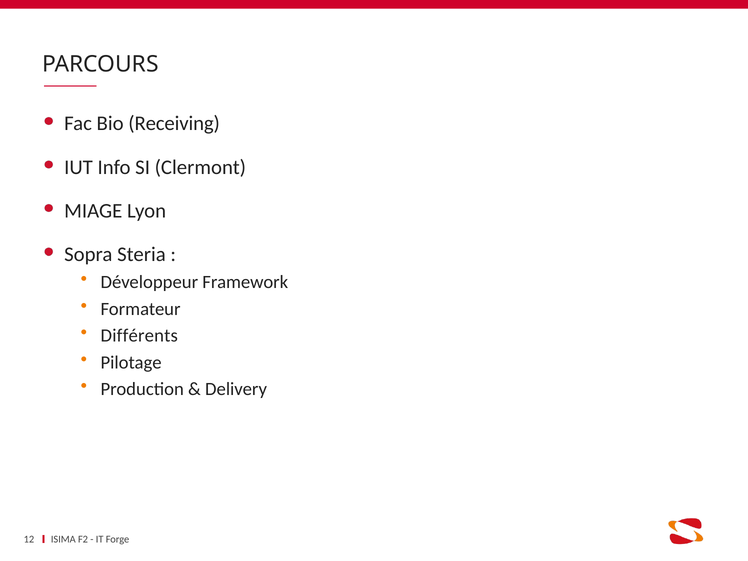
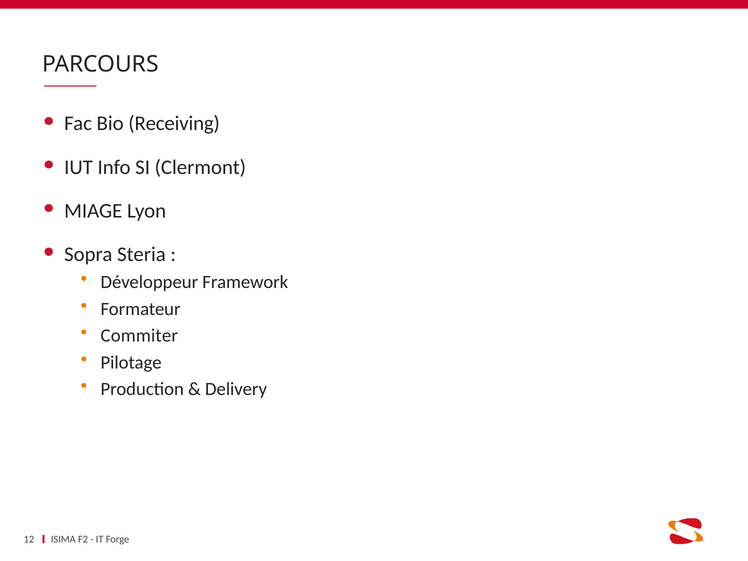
Différents: Différents -> Commiter
